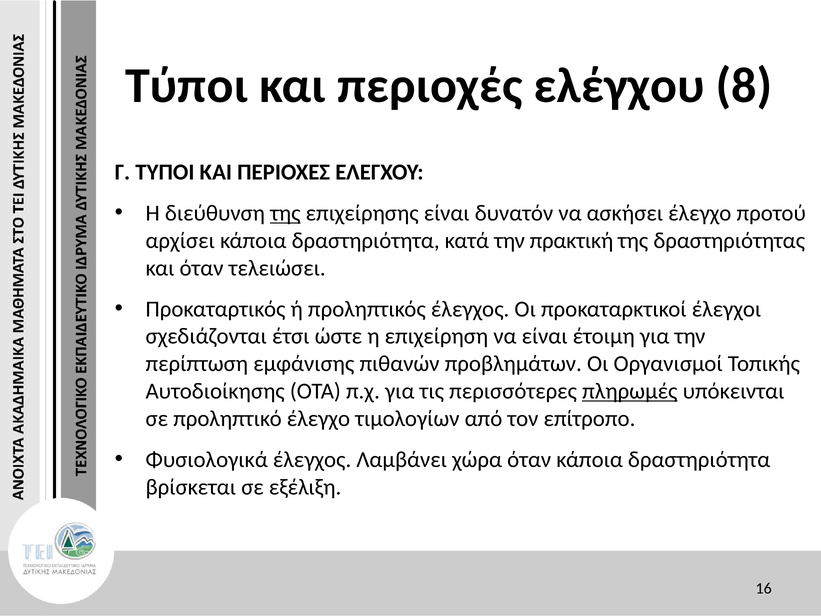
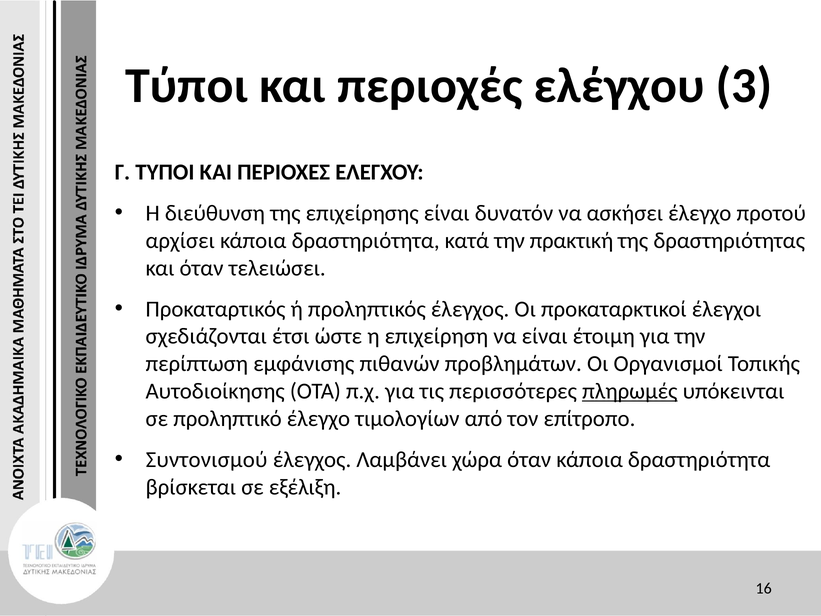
8: 8 -> 3
της at (285, 213) underline: present -> none
Φυσιολογικά: Φυσιολογικά -> Συντονισμού
